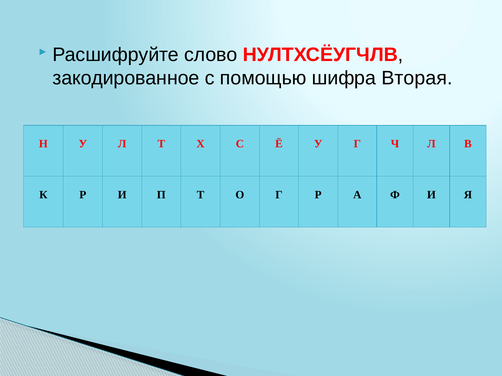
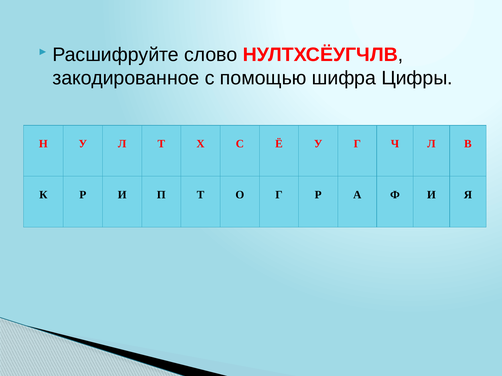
Вторая: Вторая -> Цифры
